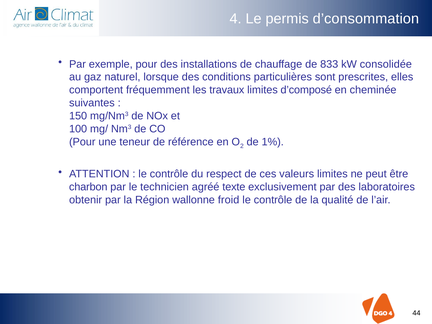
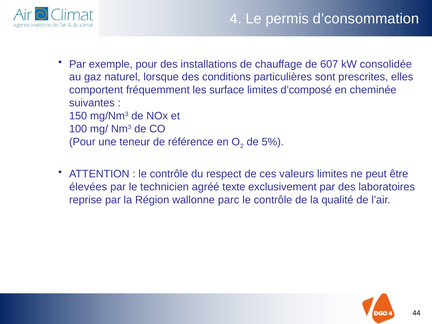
833: 833 -> 607
travaux: travaux -> surface
1%: 1% -> 5%
charbon: charbon -> élevées
obtenir: obtenir -> reprise
froid: froid -> parc
